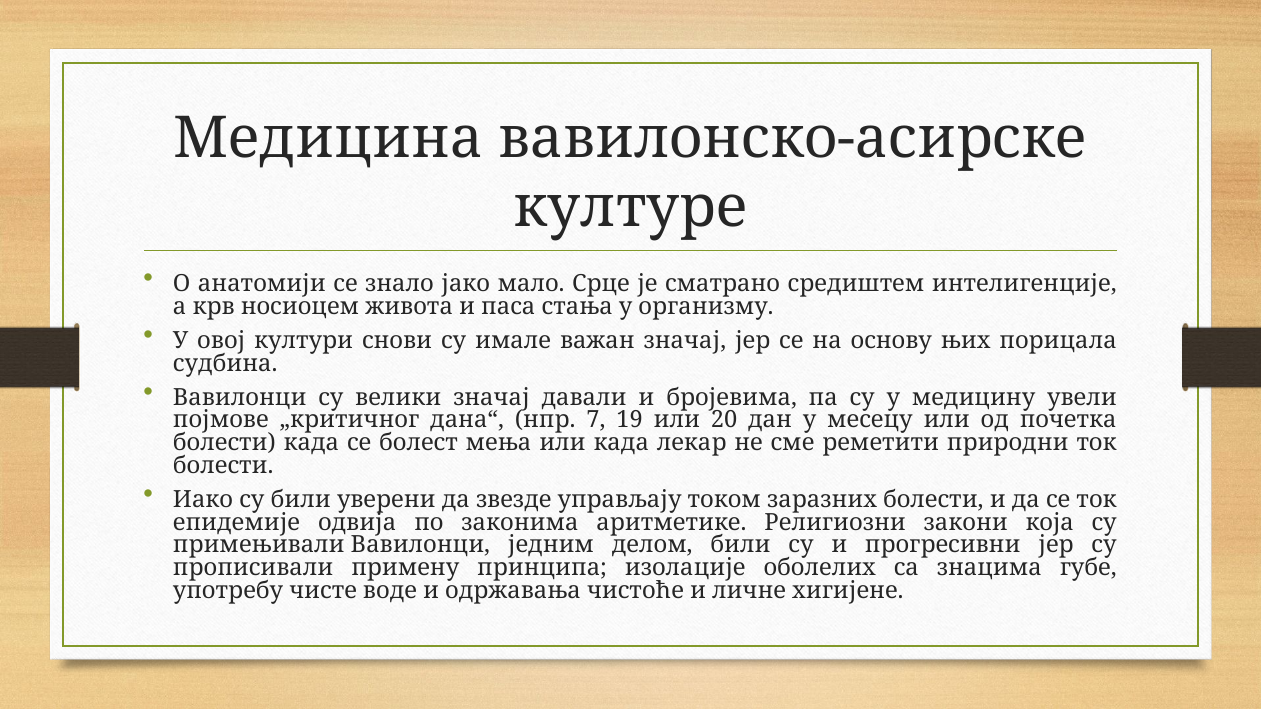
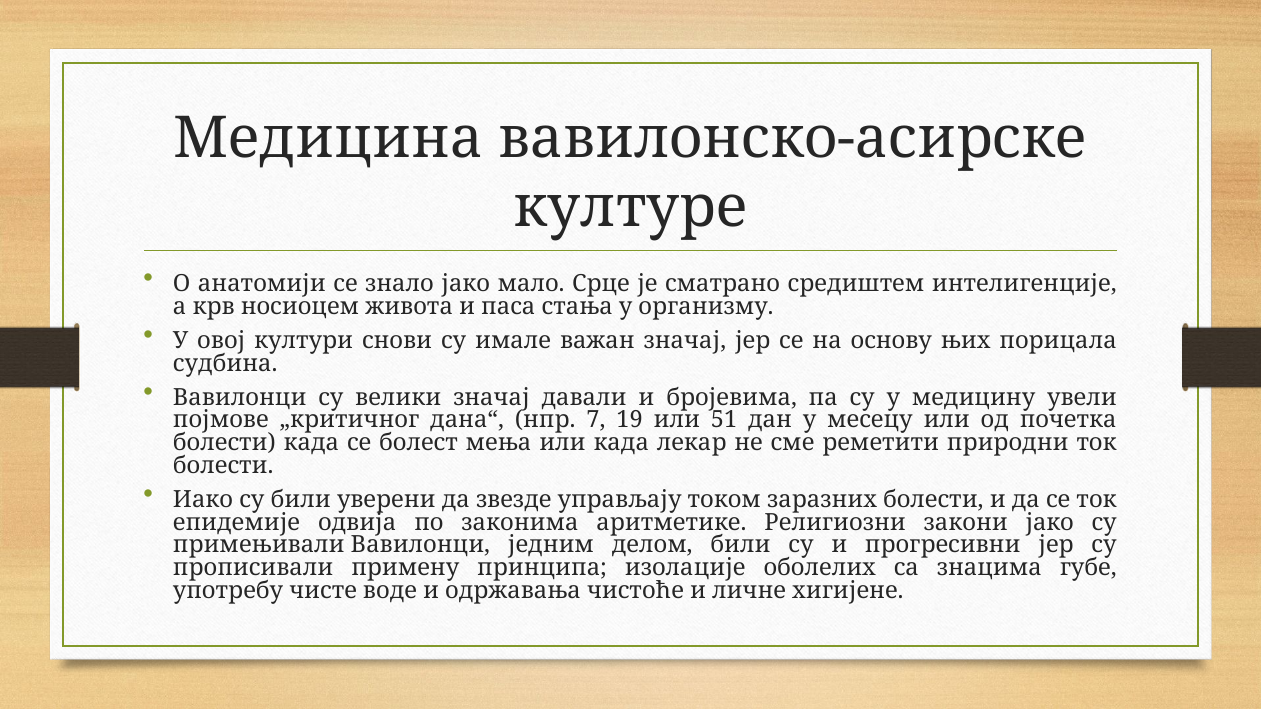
20: 20 -> 51
закони која: која -> јако
